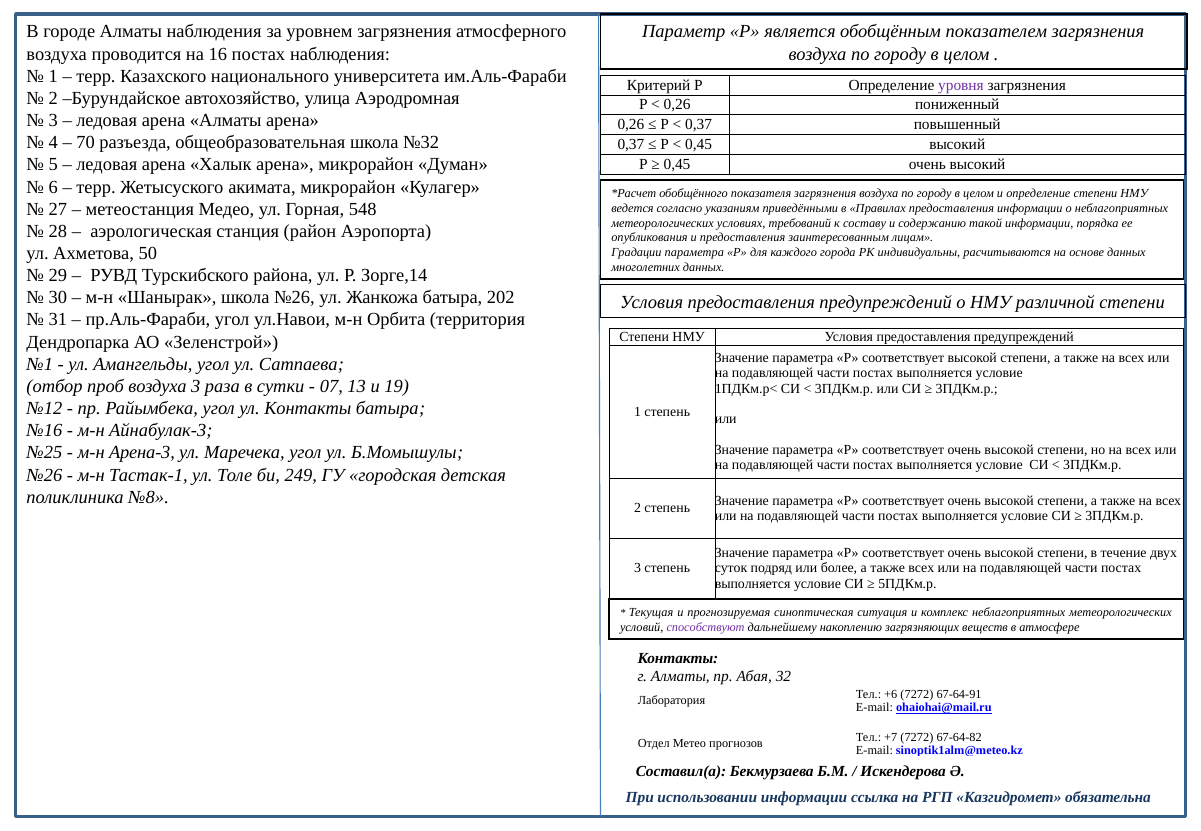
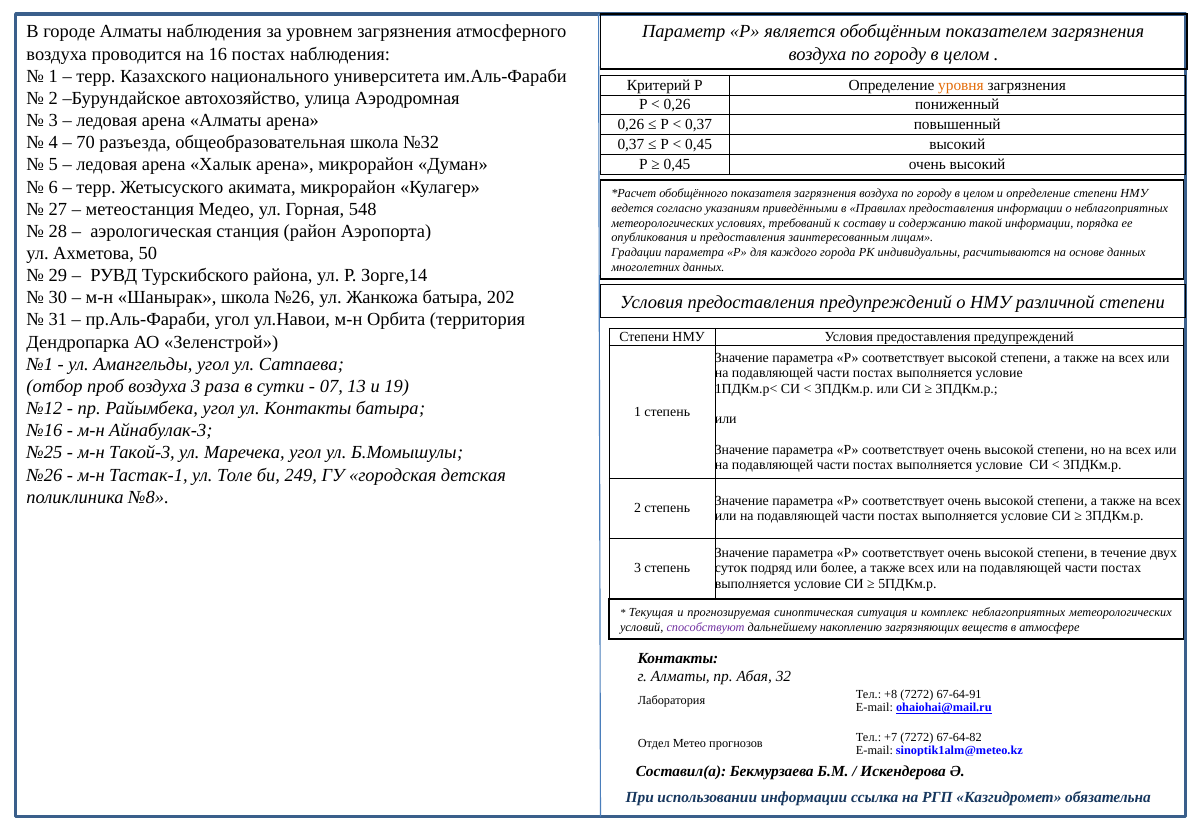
уровня colour: purple -> orange
Арена-3: Арена-3 -> Такой-3
+6: +6 -> +8
